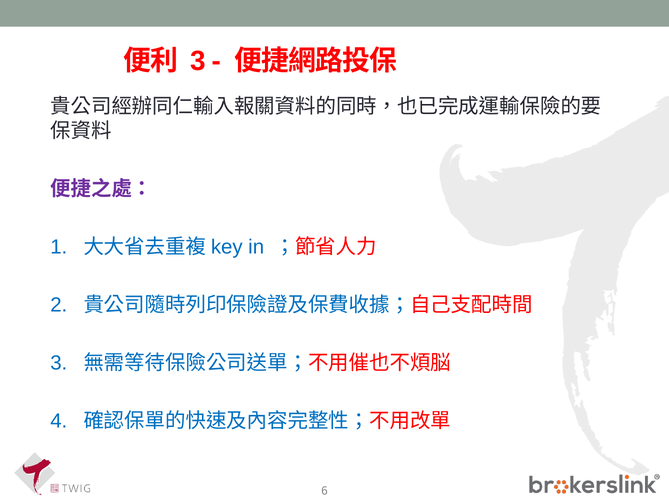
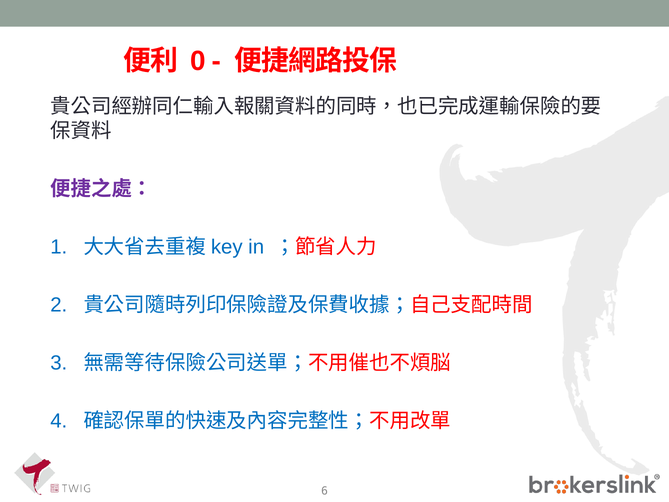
3 at (198, 61): 3 -> 0
